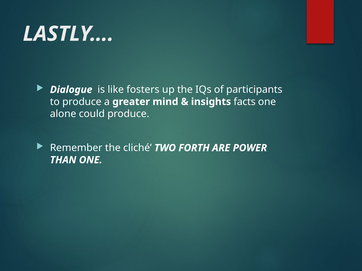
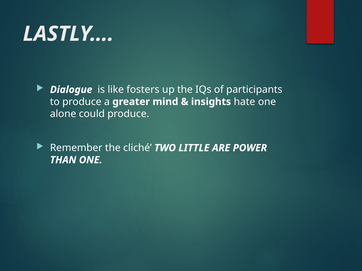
facts: facts -> hate
FORTH: FORTH -> LITTLE
